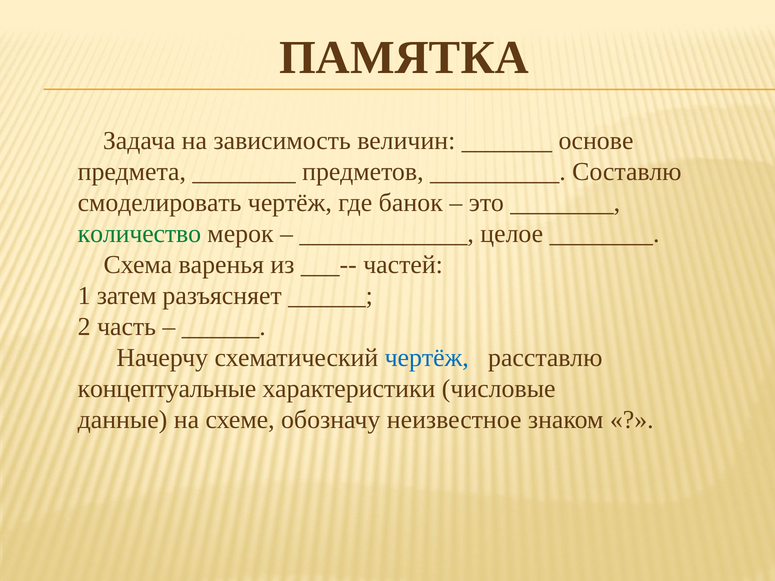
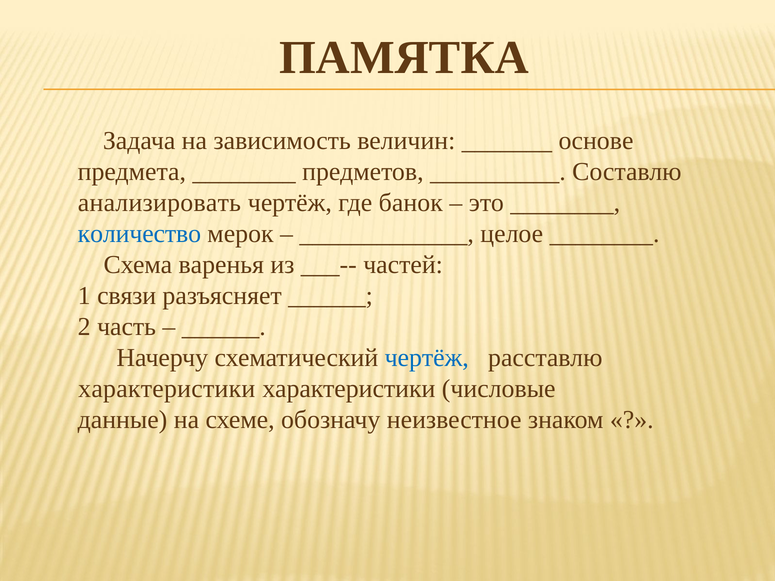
смоделировать: смоделировать -> анализировать
количество colour: green -> blue
затем: затем -> связи
концептуальные at (167, 389): концептуальные -> характеристики
